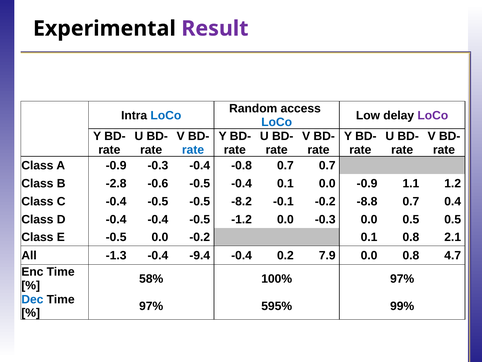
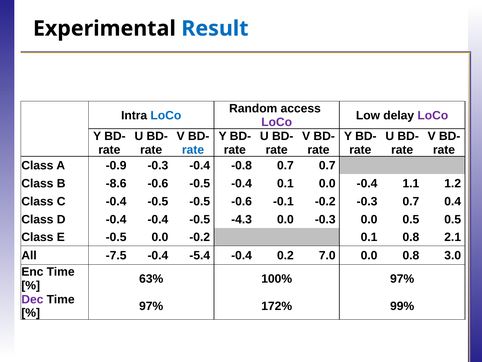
Result colour: purple -> blue
LoCo at (277, 122) colour: blue -> purple
-2.8: -2.8 -> -8.6
0.0 -0.9: -0.9 -> -0.4
-0.5 -8.2: -8.2 -> -0.6
-0.2 -8.8: -8.8 -> -0.3
-1.2: -1.2 -> -4.3
-1.3: -1.3 -> -7.5
-9.4: -9.4 -> -5.4
7.9: 7.9 -> 7.0
4.7: 4.7 -> 3.0
58%: 58% -> 63%
Dec colour: blue -> purple
595%: 595% -> 172%
